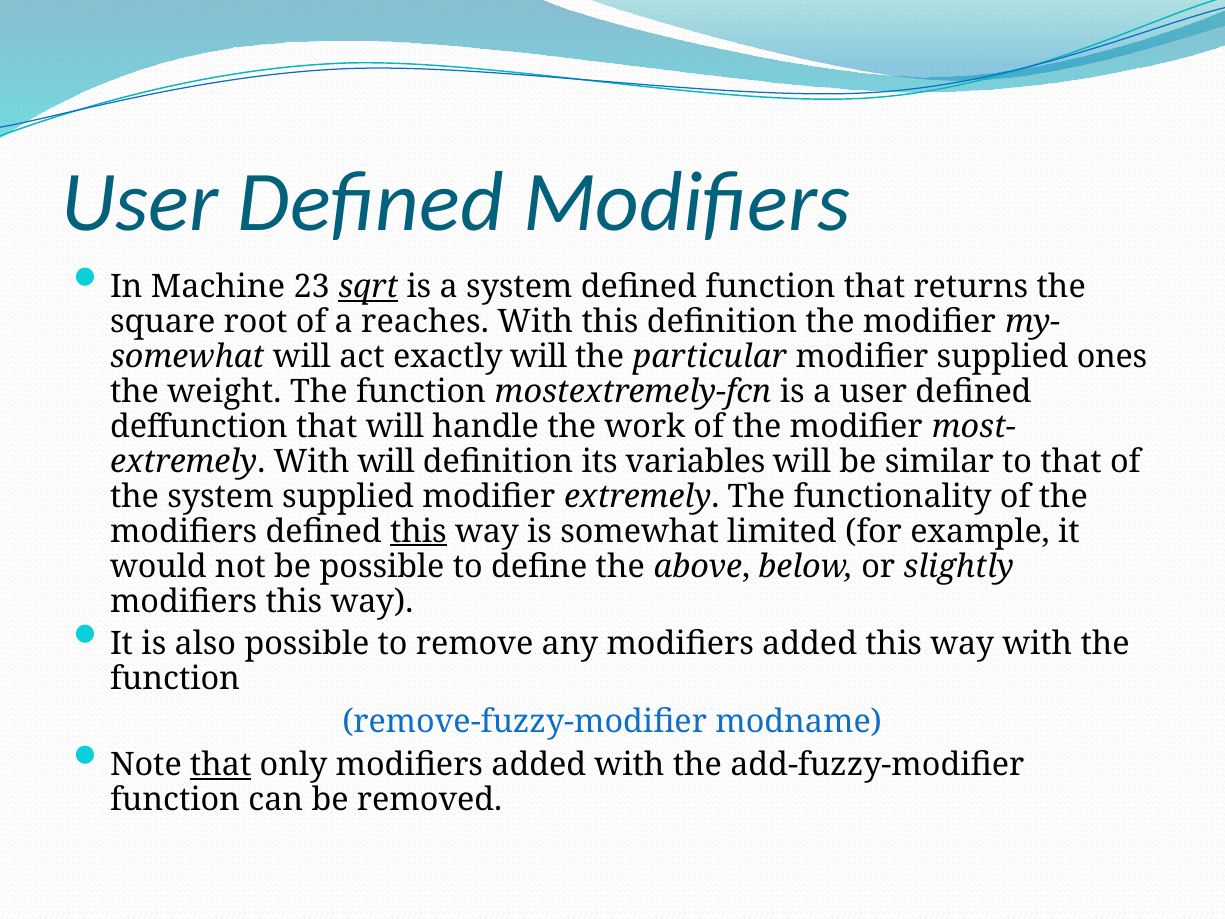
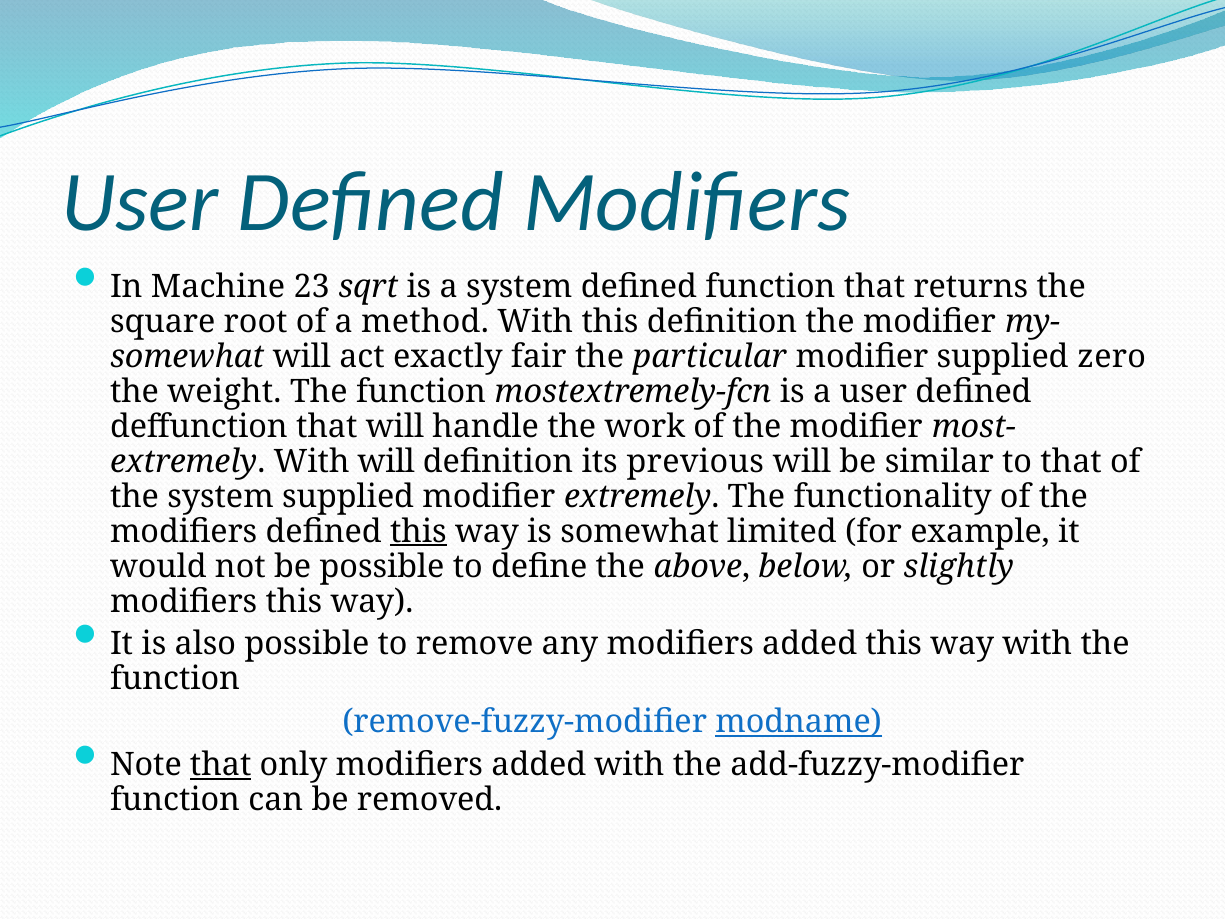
sqrt underline: present -> none
reaches: reaches -> method
exactly will: will -> fair
ones: ones -> zero
variables: variables -> previous
modname underline: none -> present
